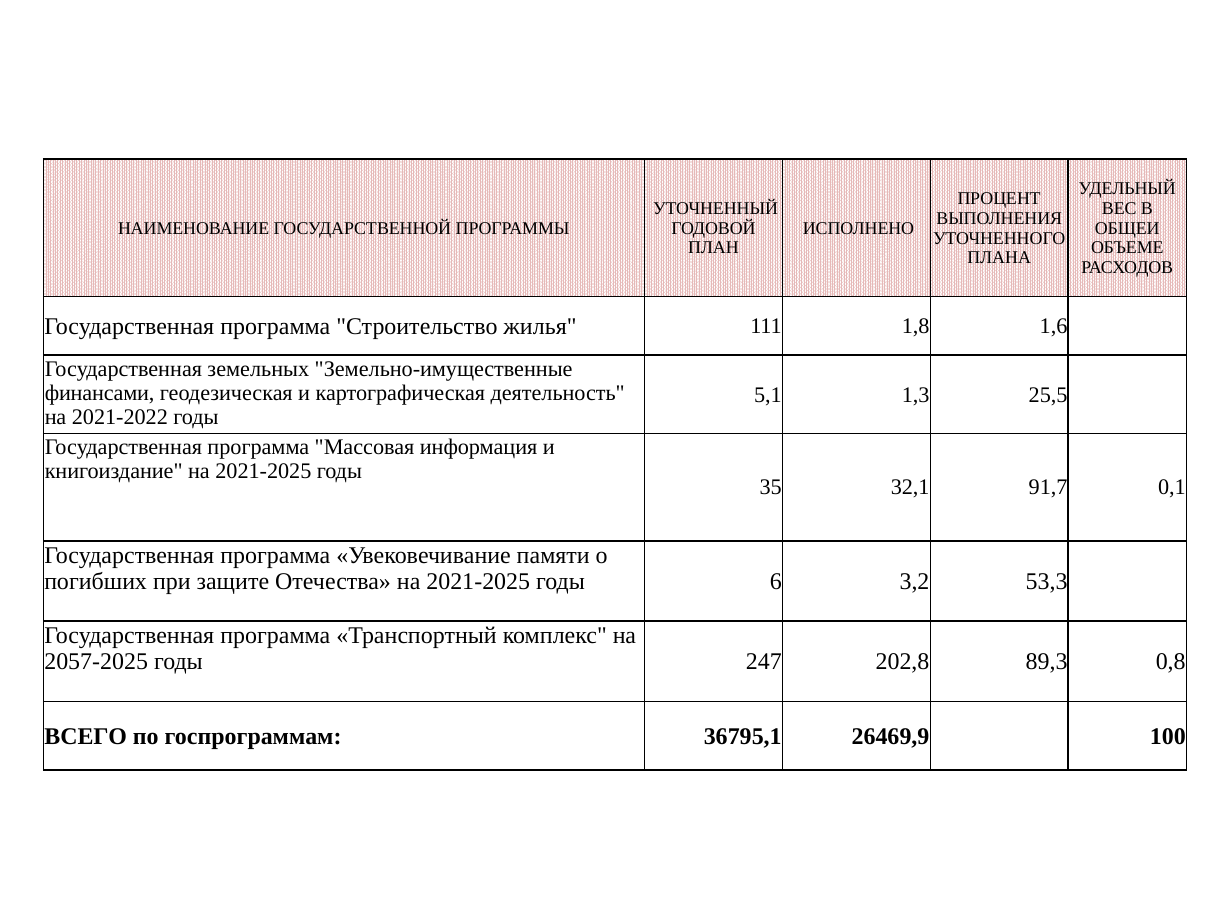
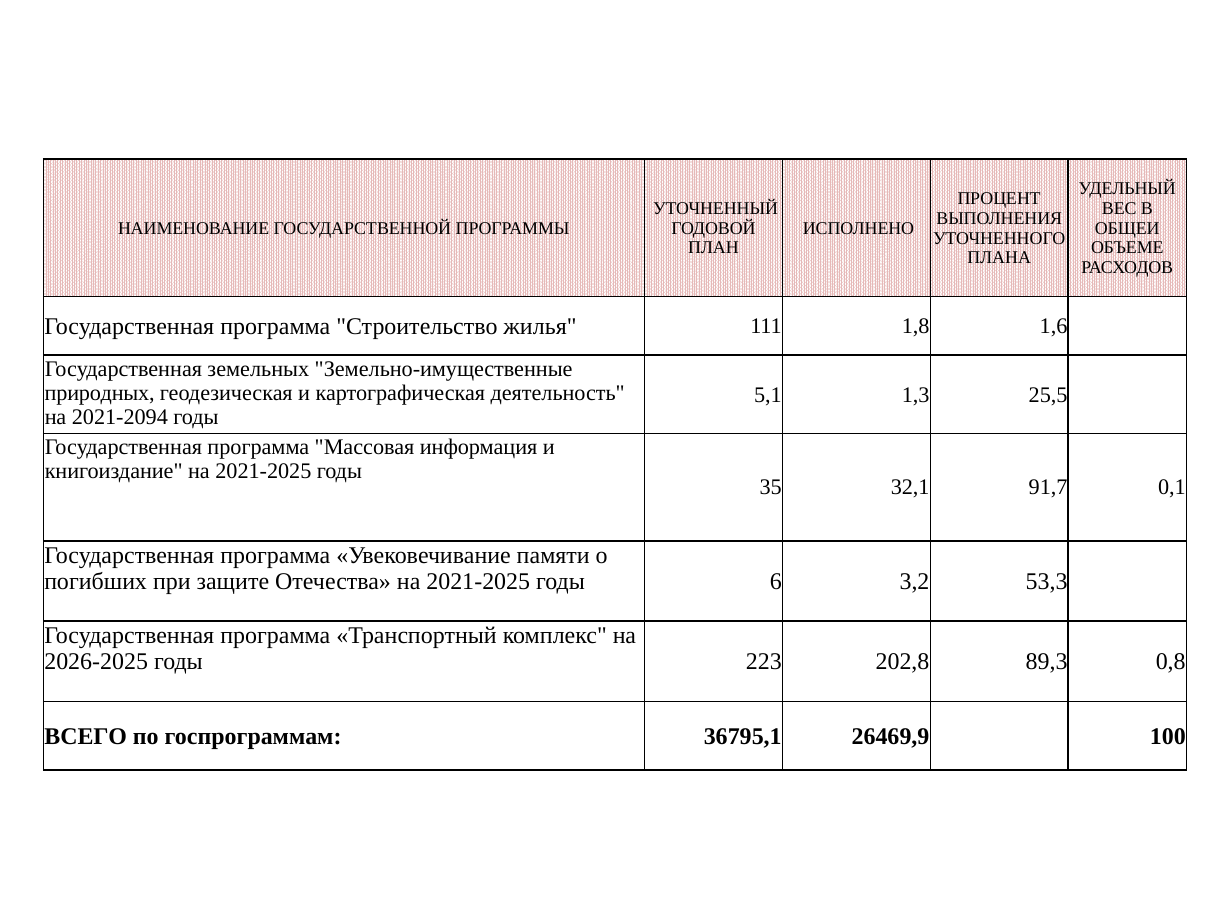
финансами: финансами -> природных
2021-2022: 2021-2022 -> 2021-2094
2057-2025: 2057-2025 -> 2026-2025
247: 247 -> 223
